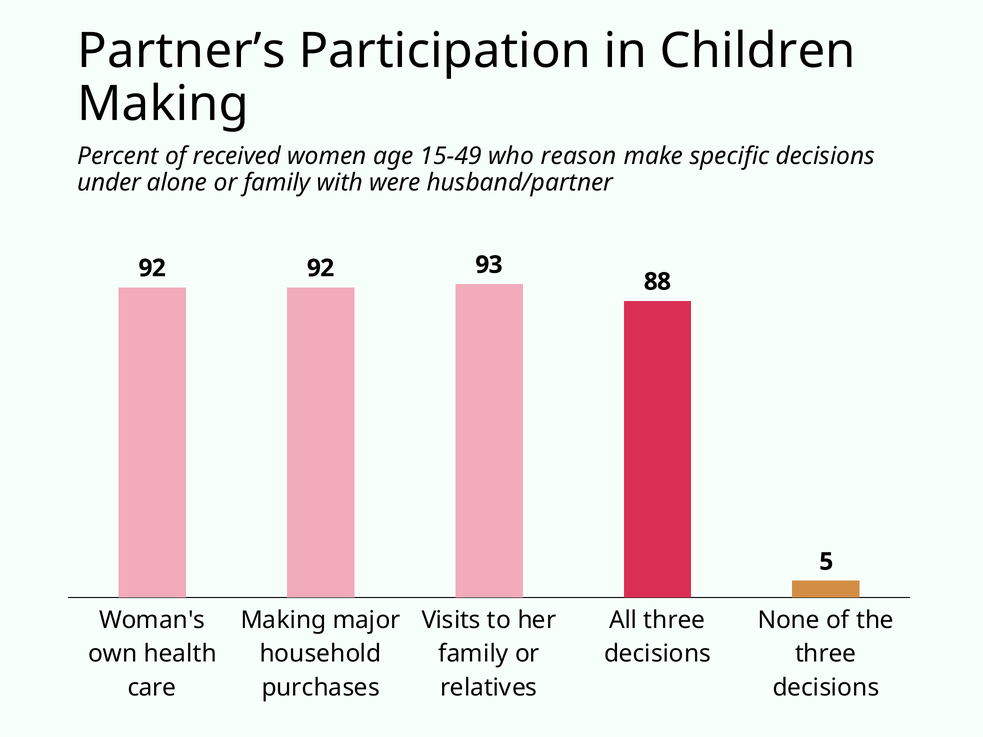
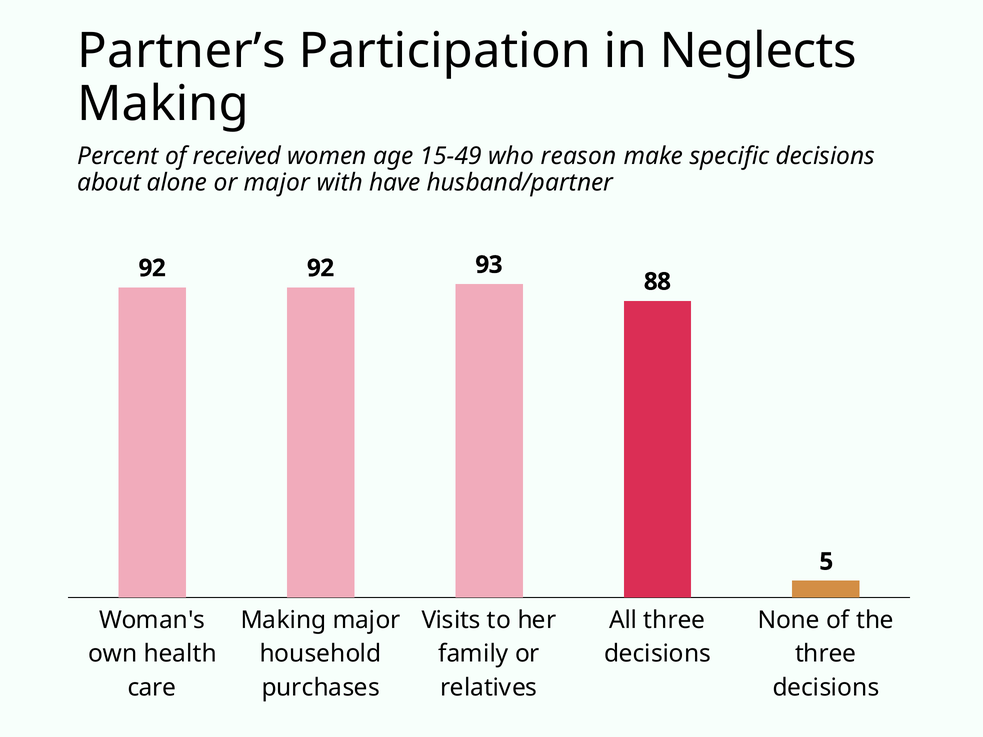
Children: Children -> Neglects
under: under -> about
or family: family -> major
were: were -> have
